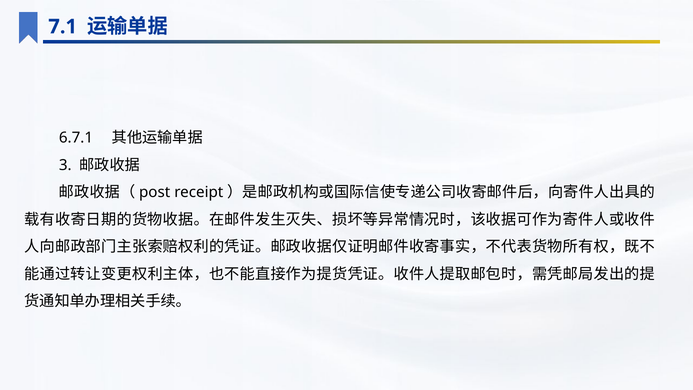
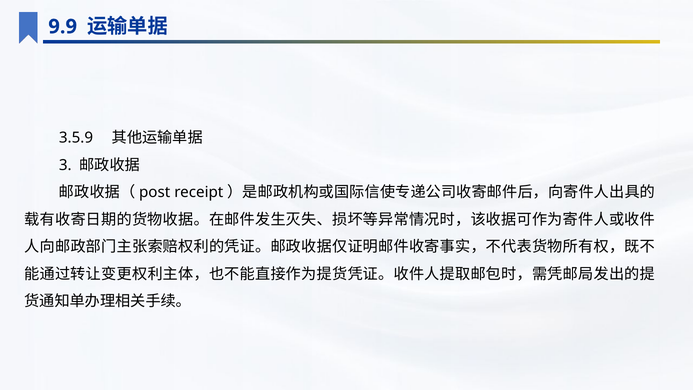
7.1: 7.1 -> 9.9
6.7.1: 6.7.1 -> 3.5.9
